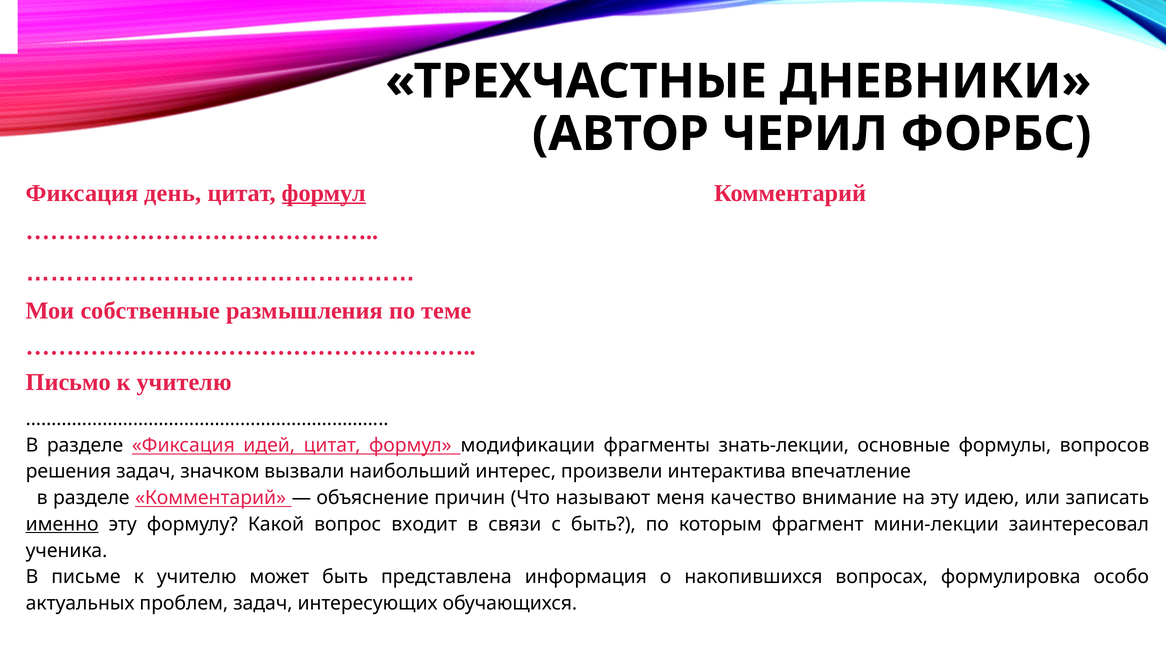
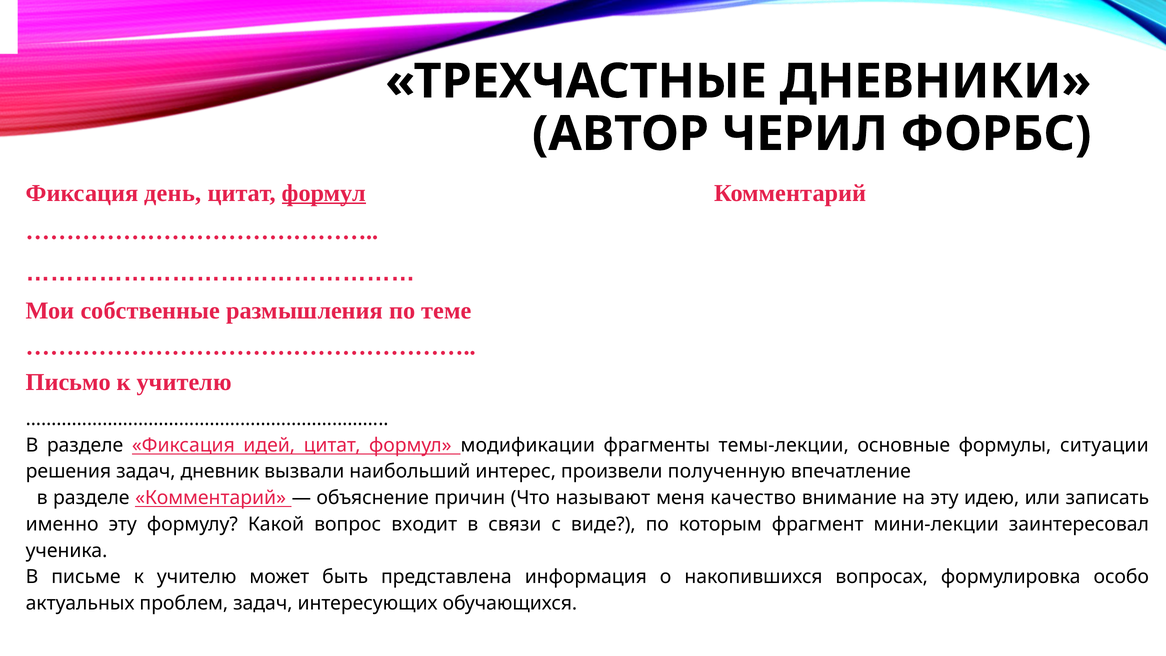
знать-лекции: знать-лекции -> темы-лекции
вопросов: вопросов -> ситуации
значком: значком -> дневник
интерактива: интерактива -> полученную
именно underline: present -> none
с быть: быть -> виде
